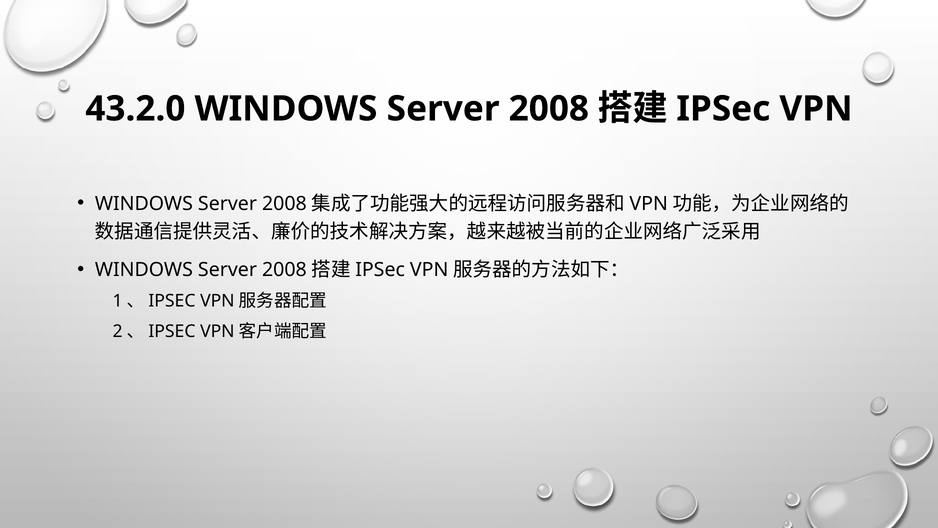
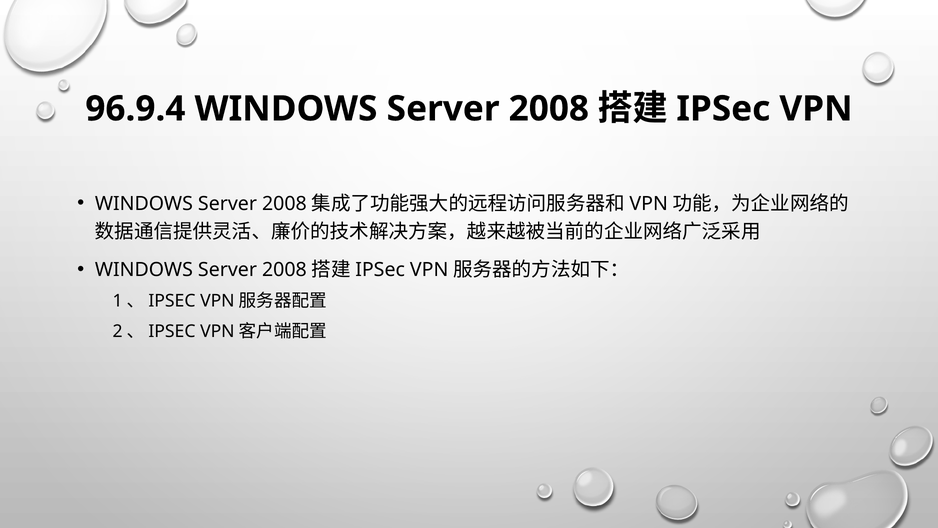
43.2.0: 43.2.0 -> 96.9.4
